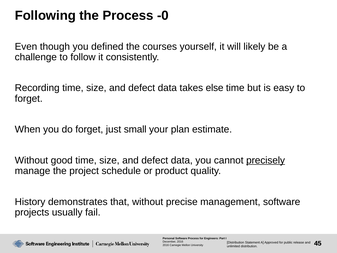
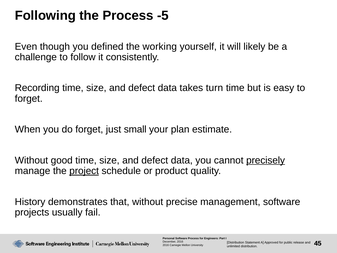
-0: -0 -> -5
courses: courses -> working
else: else -> turn
project underline: none -> present
